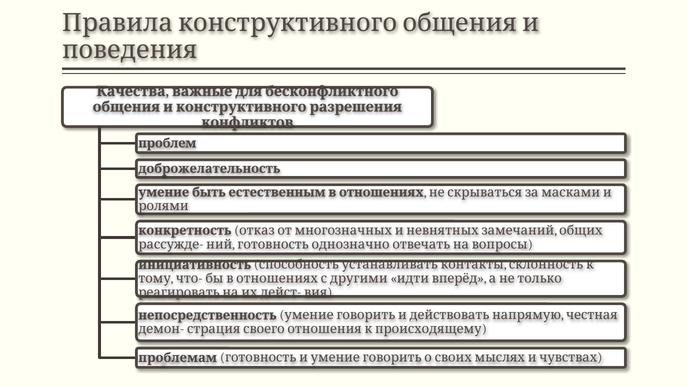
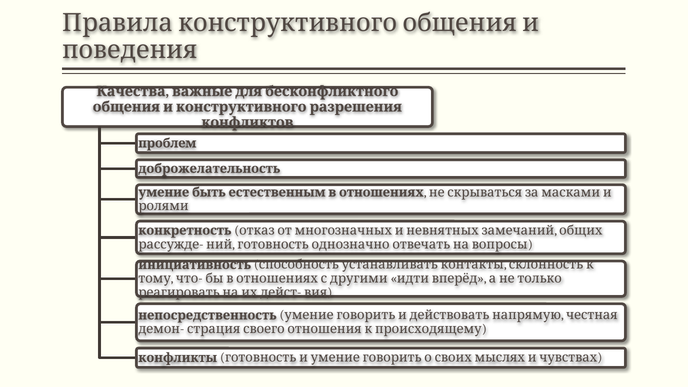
проблемам: проблемам -> конфликты
